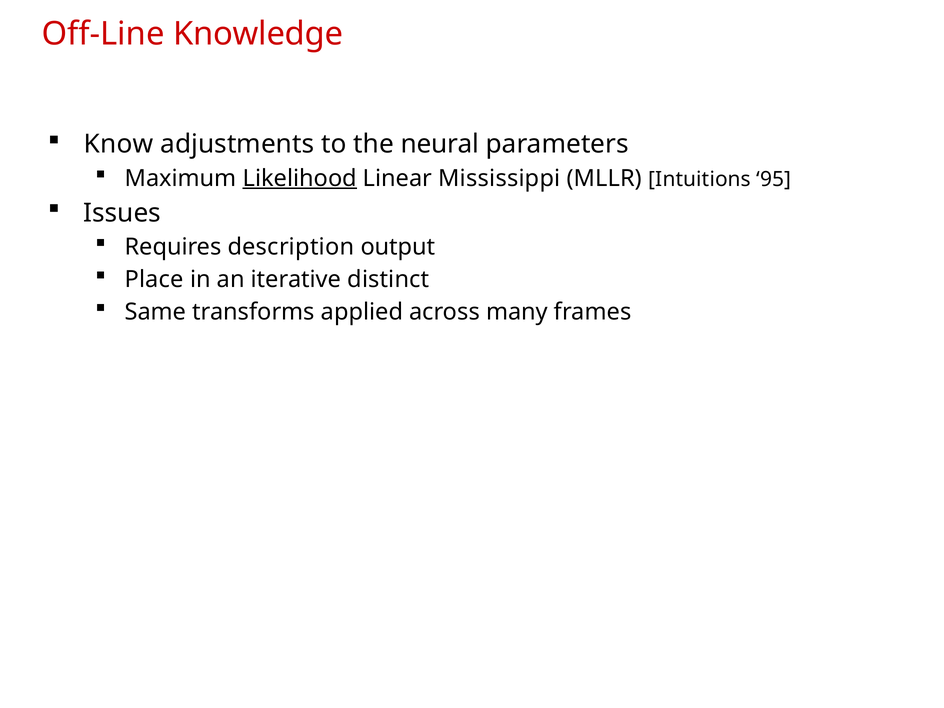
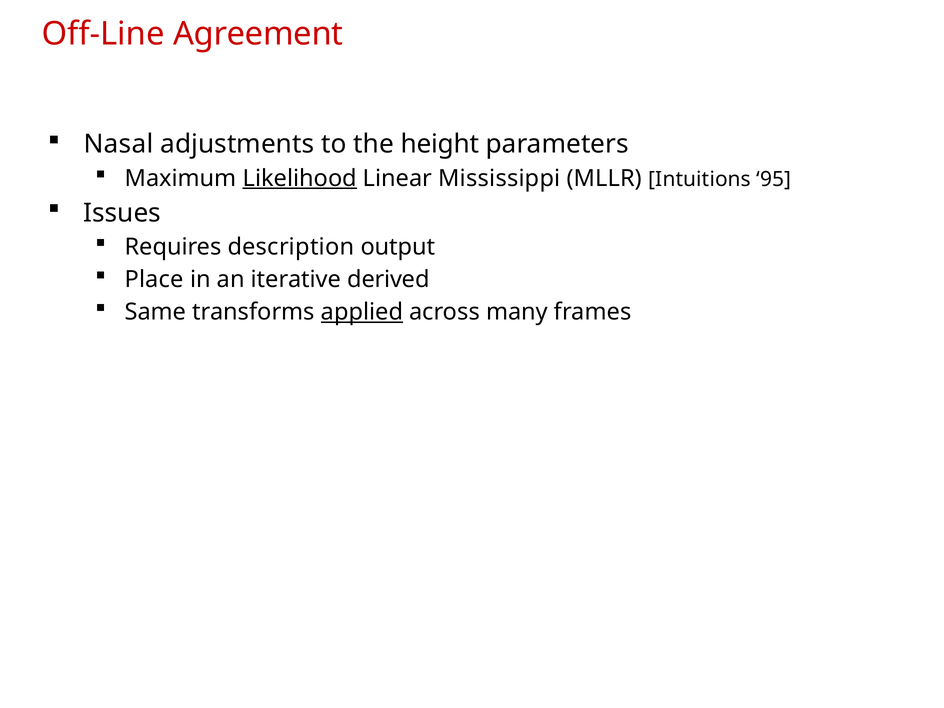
Knowledge: Knowledge -> Agreement
Know: Know -> Nasal
neural: neural -> height
distinct: distinct -> derived
applied underline: none -> present
